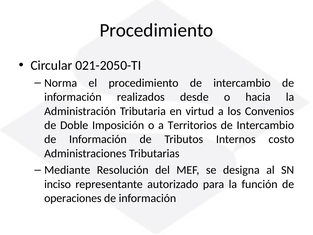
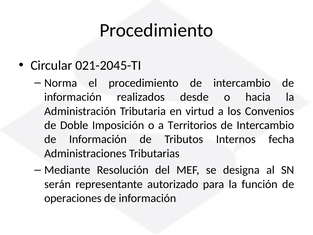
021-2050-TI: 021-2050-TI -> 021-2045-TI
costo: costo -> fecha
inciso: inciso -> serán
